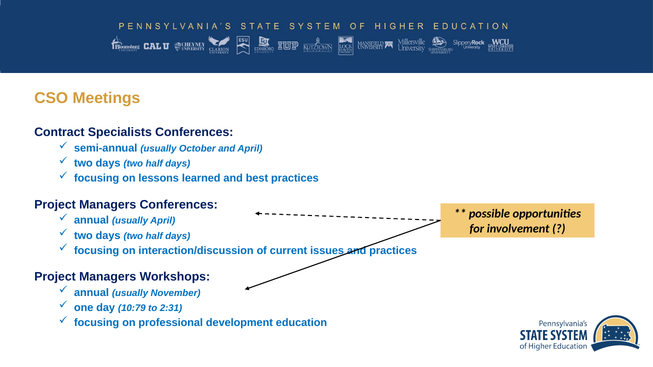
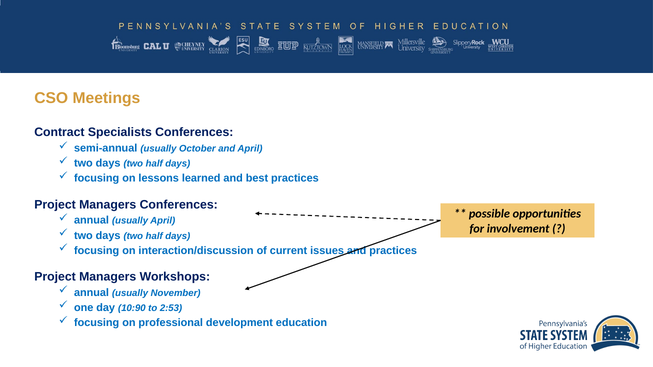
10:79: 10:79 -> 10:90
2:31: 2:31 -> 2:53
